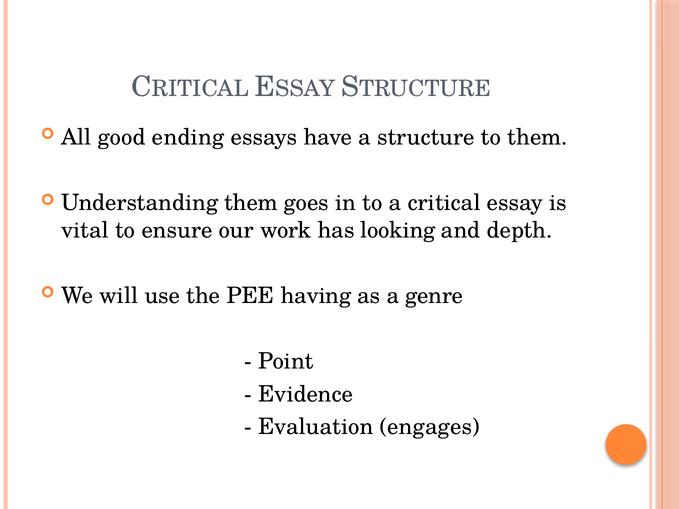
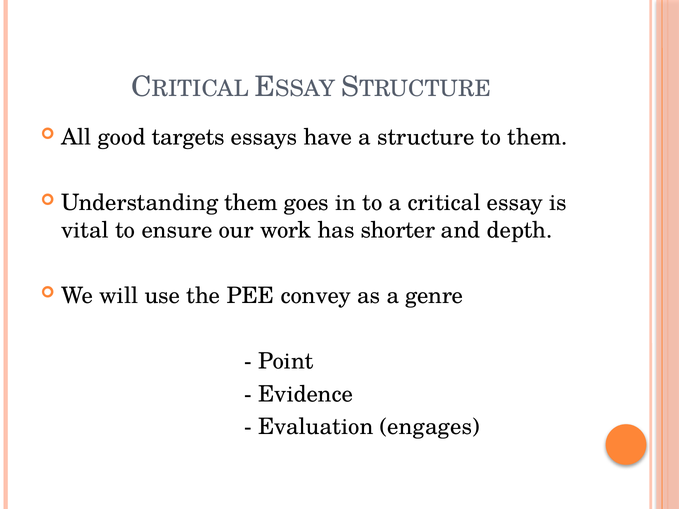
ending: ending -> targets
looking: looking -> shorter
having: having -> convey
